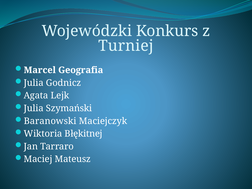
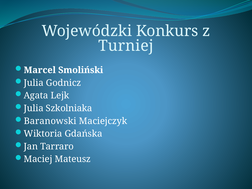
Geografia: Geografia -> Smoliński
Szymański: Szymański -> Szkolniaka
Błękitnej: Błękitnej -> Gdańska
